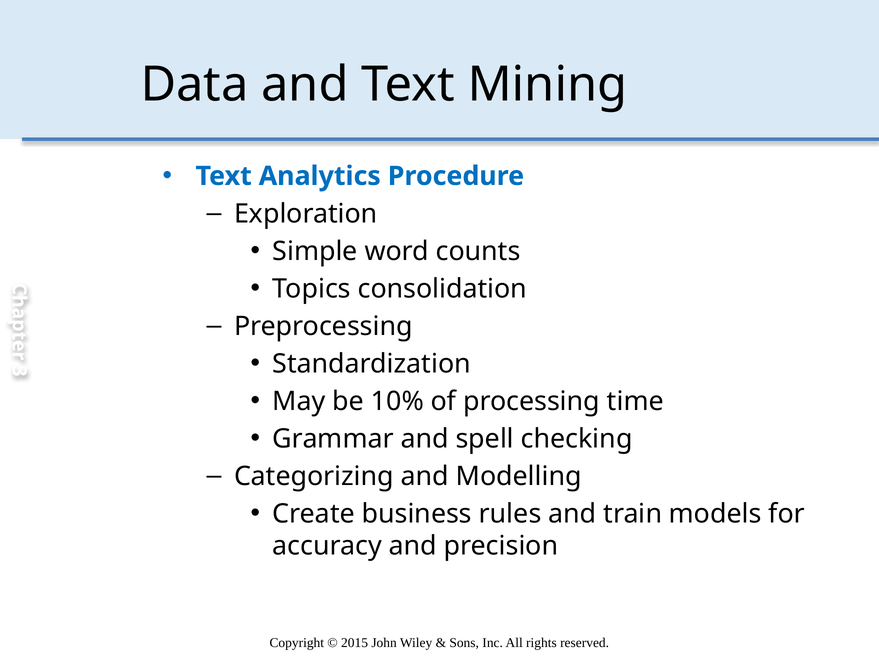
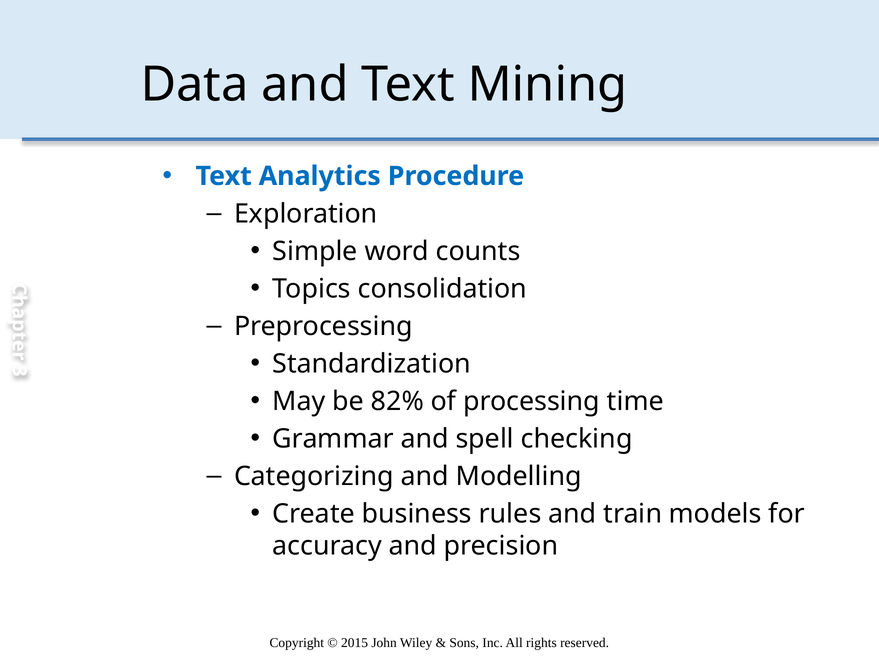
10%: 10% -> 82%
